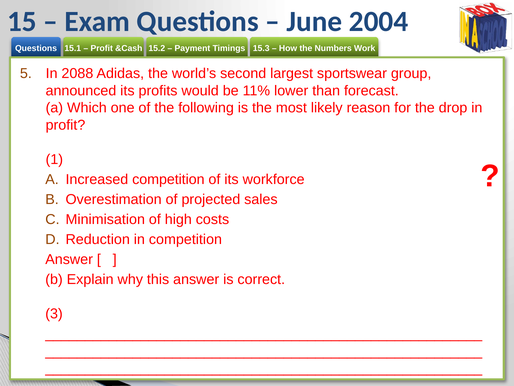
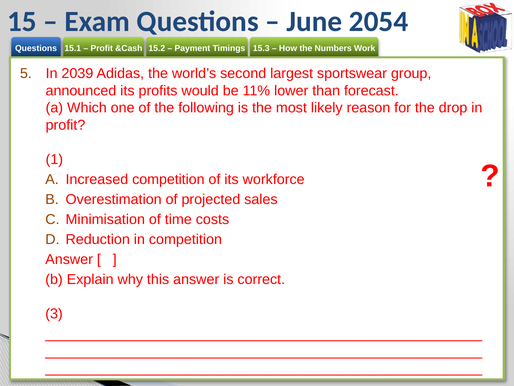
2004: 2004 -> 2054
2088: 2088 -> 2039
high: high -> time
